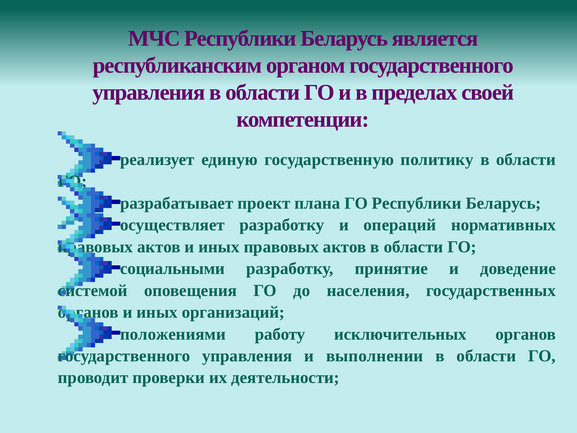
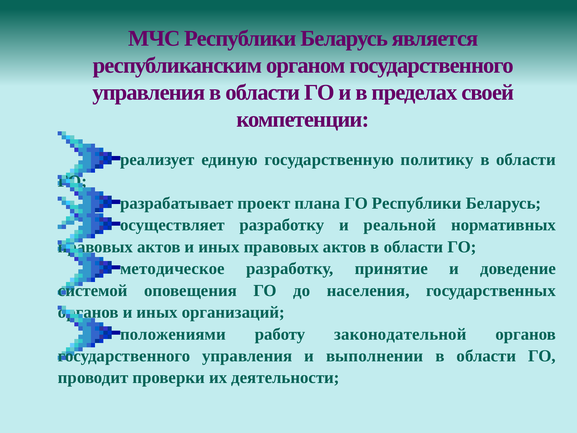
операций: операций -> реальной
социальными: социальными -> методическое
исключительных: исключительных -> законодательной
